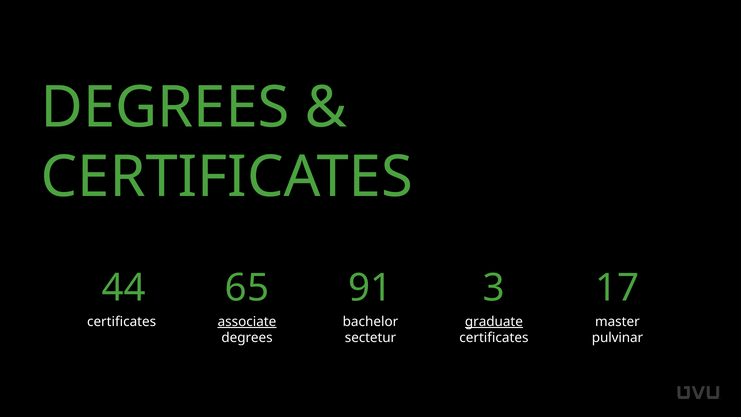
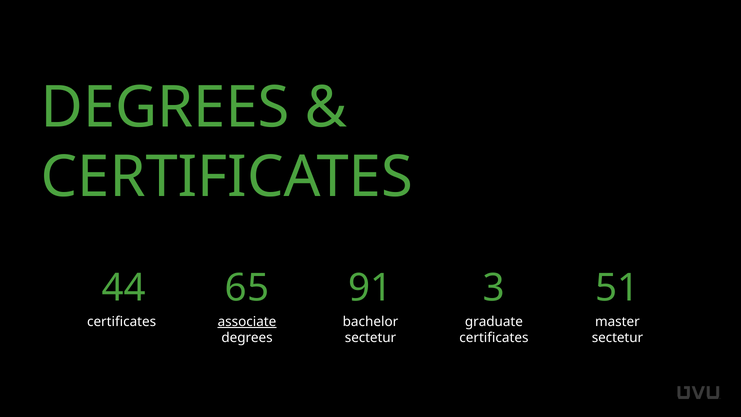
17: 17 -> 51
graduate underline: present -> none
pulvinar at (617, 338): pulvinar -> sectetur
